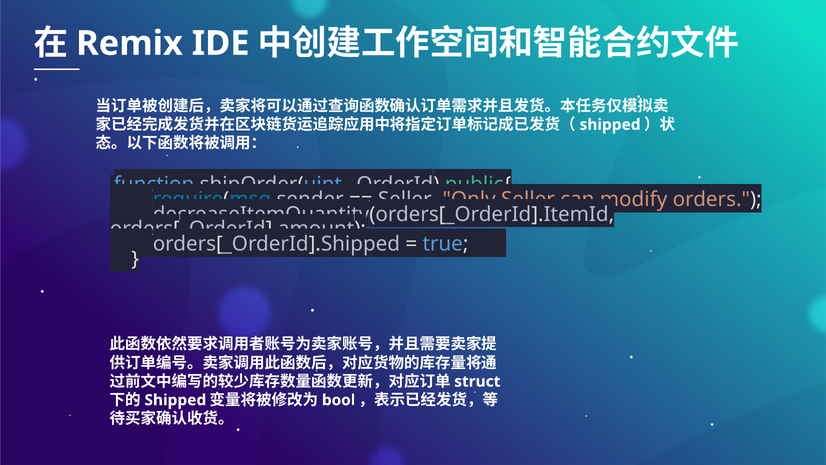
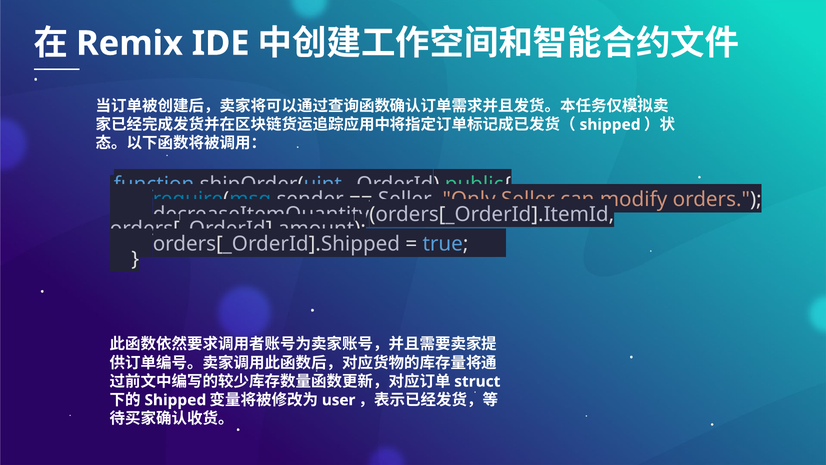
bool: bool -> user
